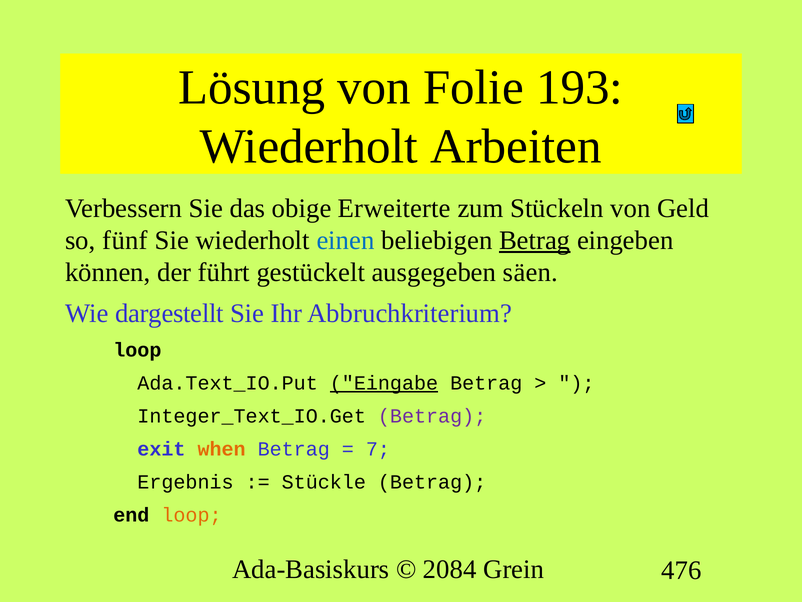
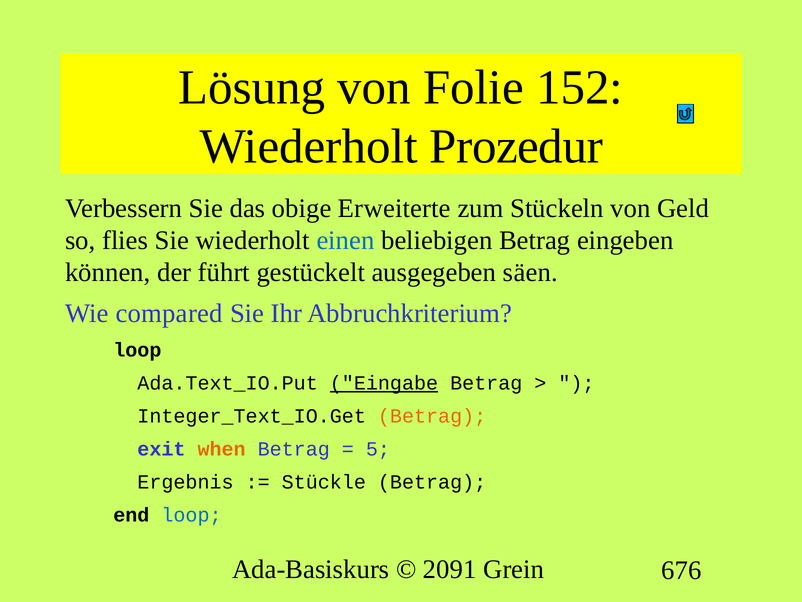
193: 193 -> 152
Arbeiten: Arbeiten -> Prozedur
fünf: fünf -> flies
Betrag at (535, 240) underline: present -> none
dargestellt: dargestellt -> compared
Betrag at (432, 416) colour: purple -> orange
7: 7 -> 5
loop at (191, 515) colour: orange -> blue
2084: 2084 -> 2091
476: 476 -> 676
